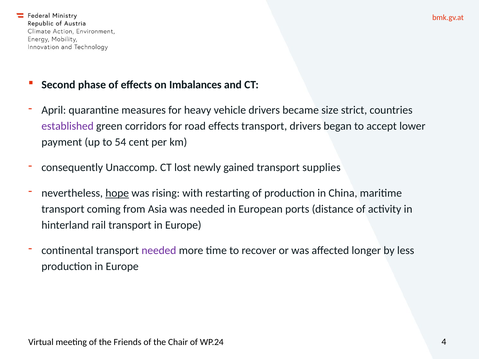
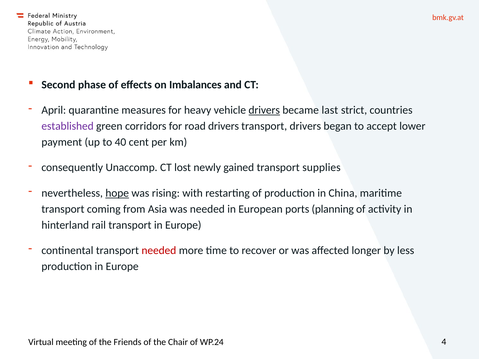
drivers at (264, 110) underline: none -> present
size: size -> last
road effects: effects -> drivers
54: 54 -> 40
distance: distance -> planning
needed at (159, 251) colour: purple -> red
